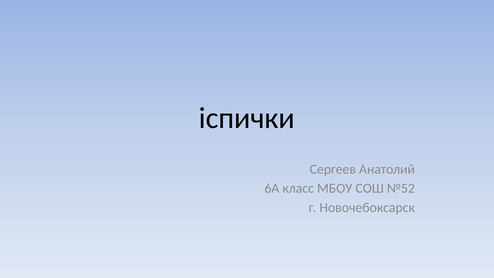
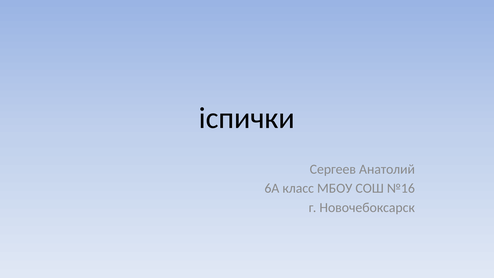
№52: №52 -> №16
